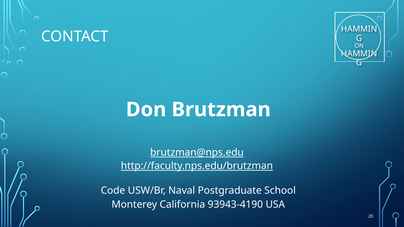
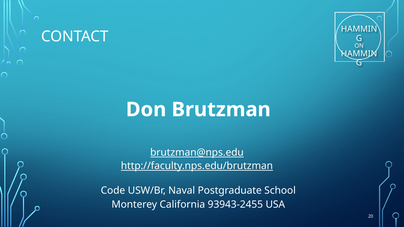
93943-4190: 93943-4190 -> 93943-2455
